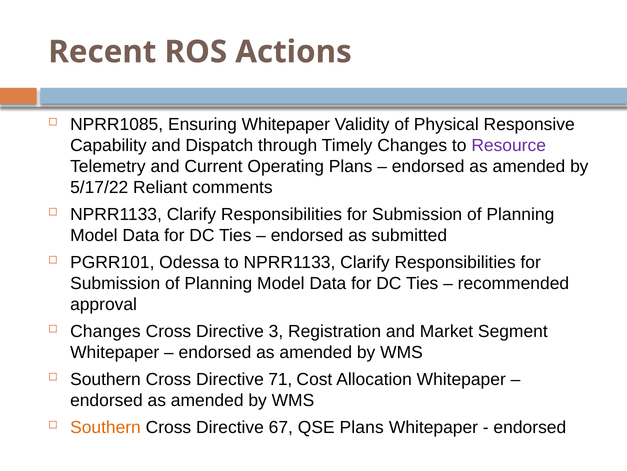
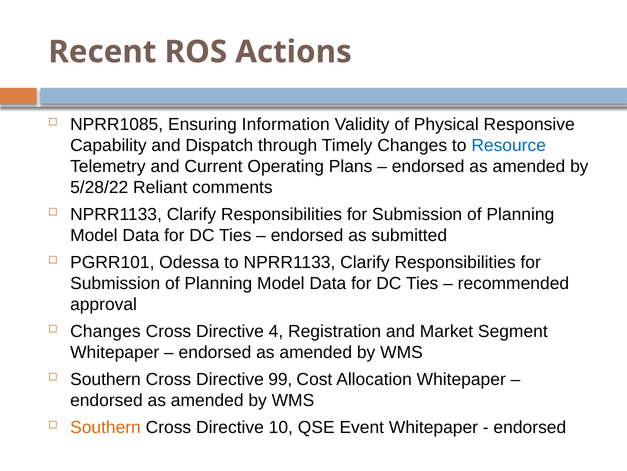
Ensuring Whitepaper: Whitepaper -> Information
Resource colour: purple -> blue
5/17/22: 5/17/22 -> 5/28/22
3: 3 -> 4
71: 71 -> 99
67: 67 -> 10
QSE Plans: Plans -> Event
